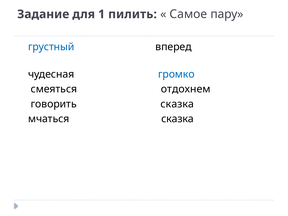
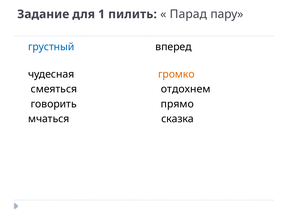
Самое: Самое -> Парад
громко colour: blue -> orange
говорить сказка: сказка -> прямо
